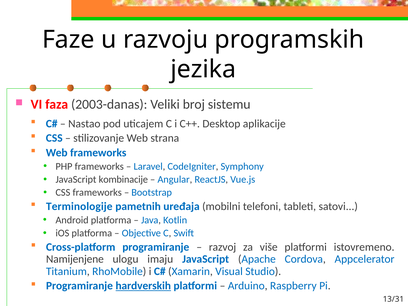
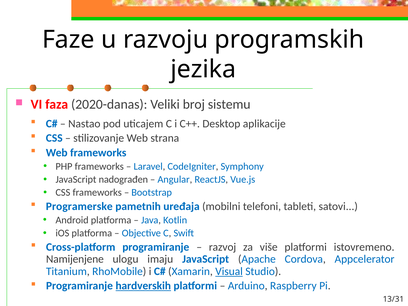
2003-danas: 2003-danas -> 2020-danas
kombinacije: kombinacije -> nadograđen
Terminologije: Terminologije -> Programerske
Visual underline: none -> present
